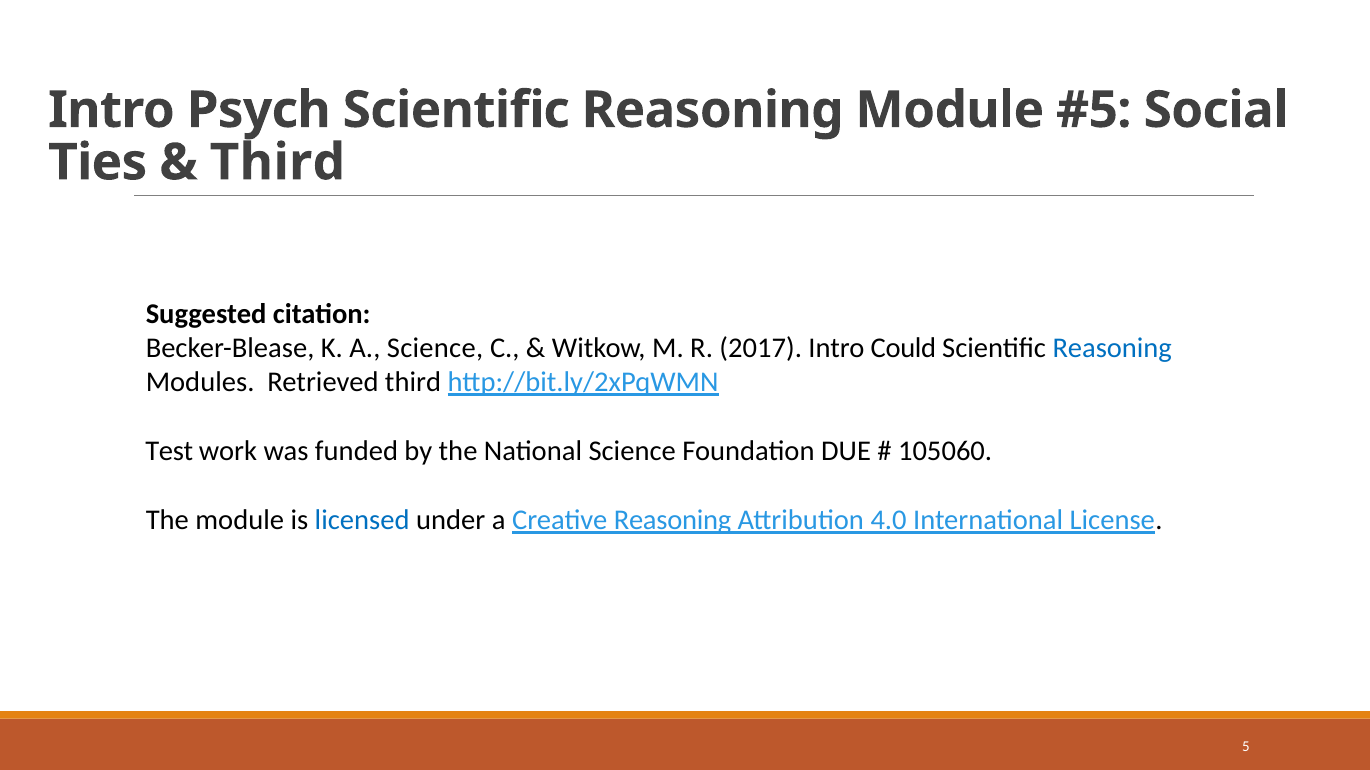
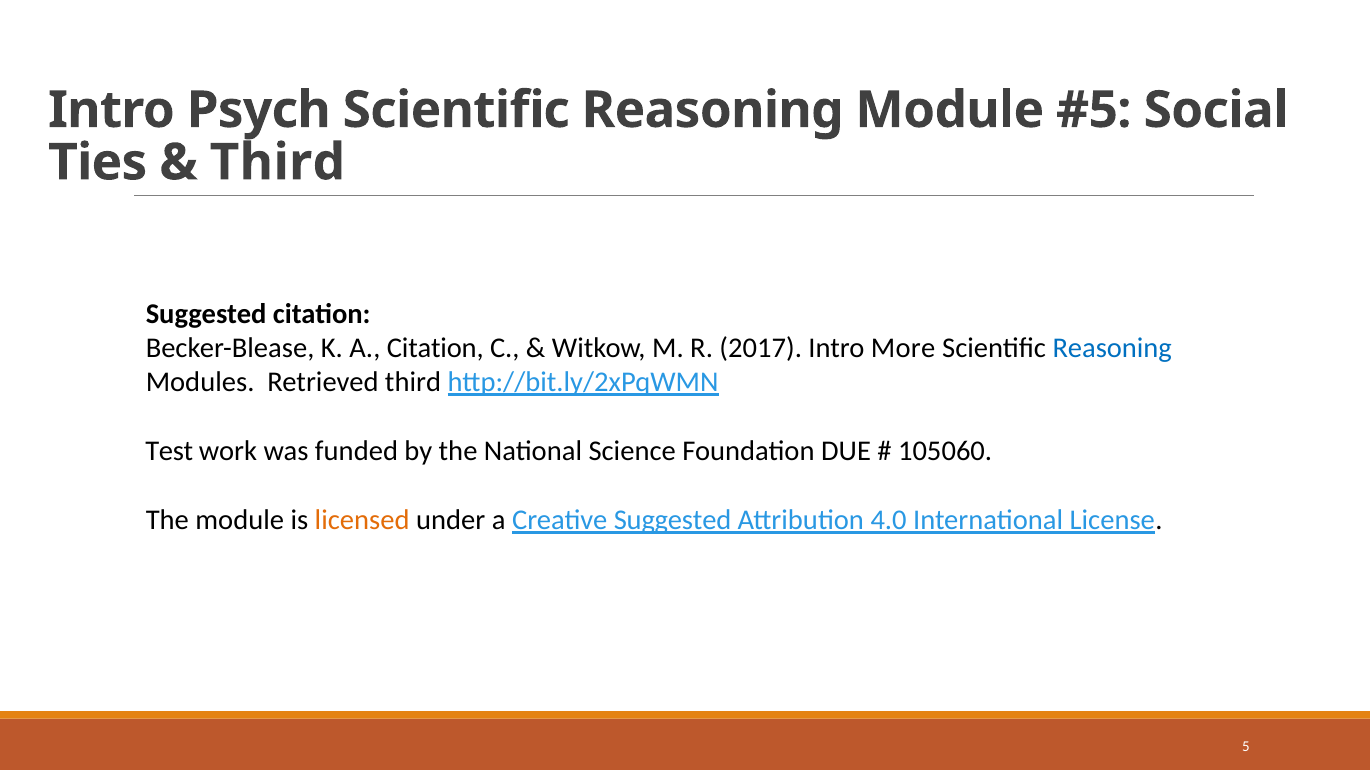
A Science: Science -> Citation
Could: Could -> More
licensed colour: blue -> orange
Creative Reasoning: Reasoning -> Suggested
